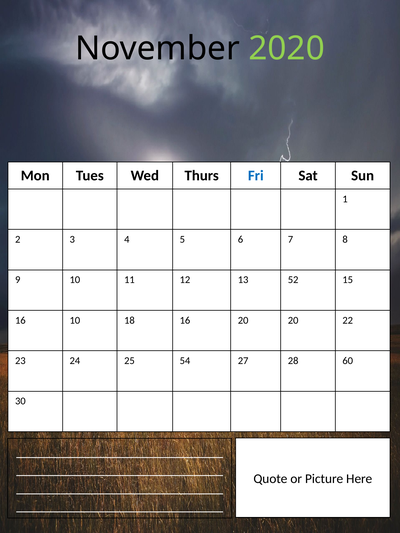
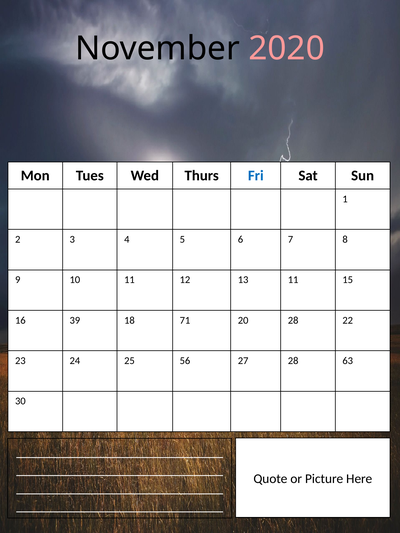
2020 colour: light green -> pink
13 52: 52 -> 11
16 10: 10 -> 39
18 16: 16 -> 71
20 20: 20 -> 28
54: 54 -> 56
60: 60 -> 63
